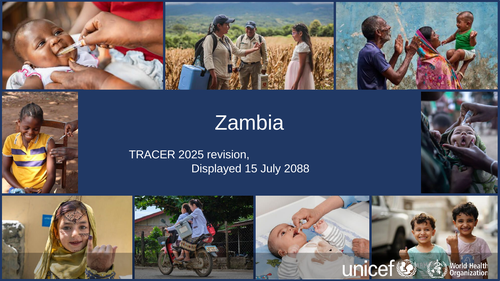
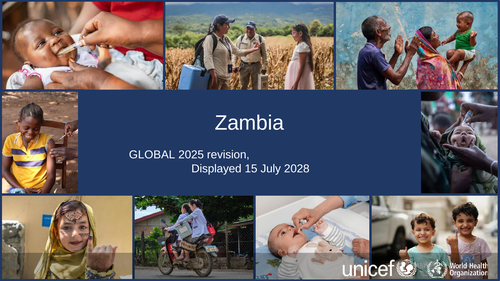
TRACER: TRACER -> GLOBAL
2088: 2088 -> 2028
